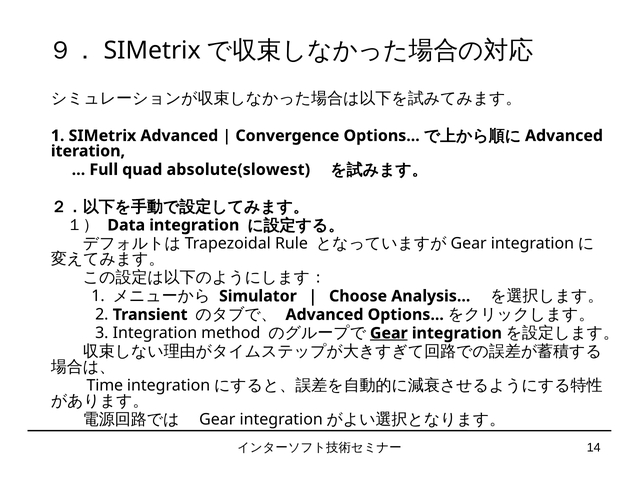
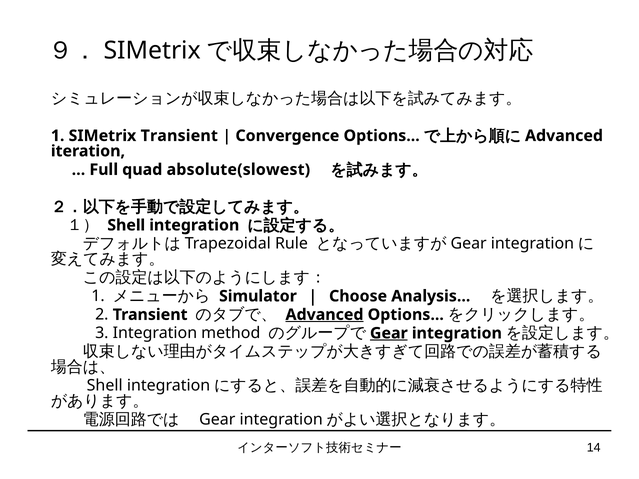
SIMetrix Advanced: Advanced -> Transient
１） Data: Data -> Shell
Advanced at (324, 315) underline: none -> present
Time at (105, 386): Time -> Shell
